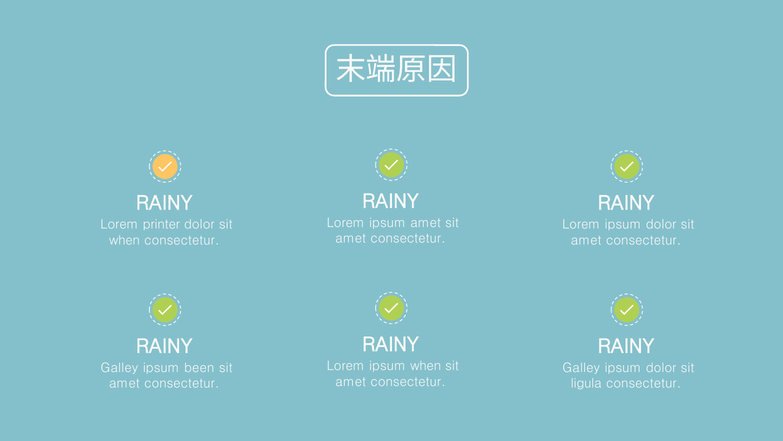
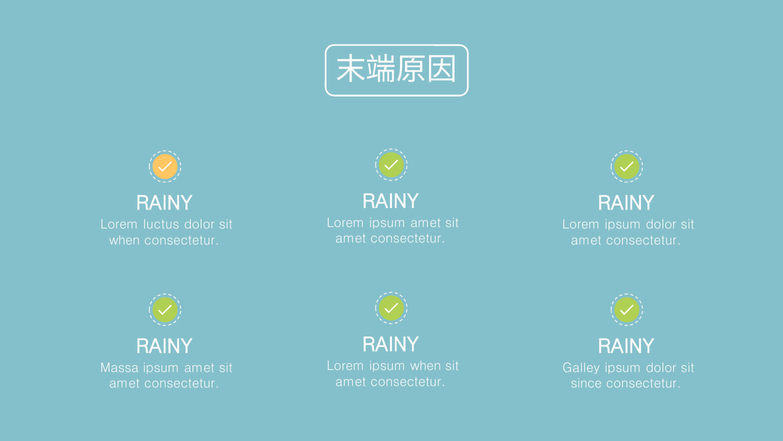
printer: printer -> luctus
Galley at (119, 367): Galley -> Massa
been at (199, 367): been -> amet
ligula: ligula -> since
